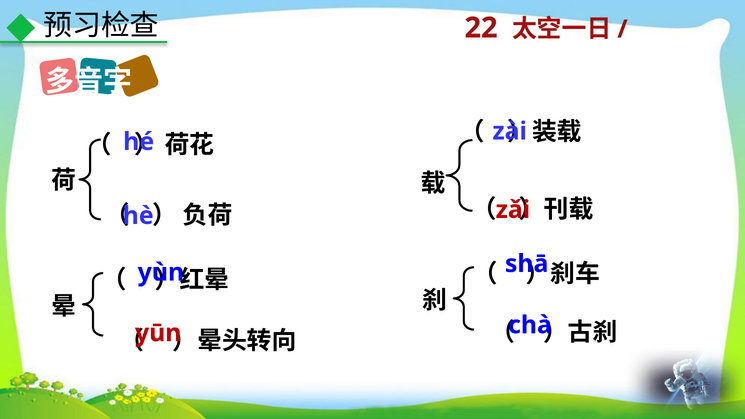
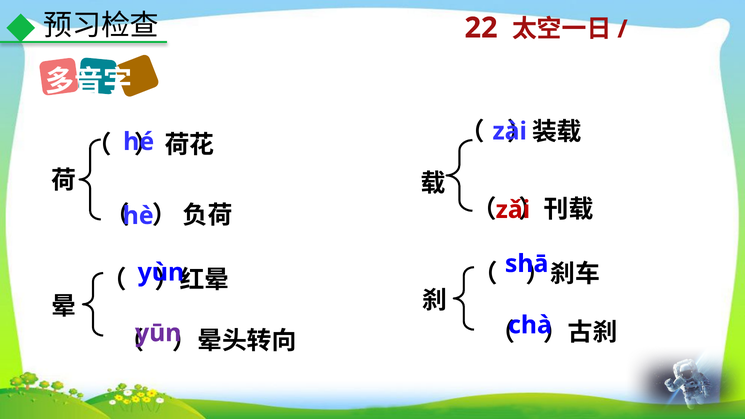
yūn colour: red -> purple
